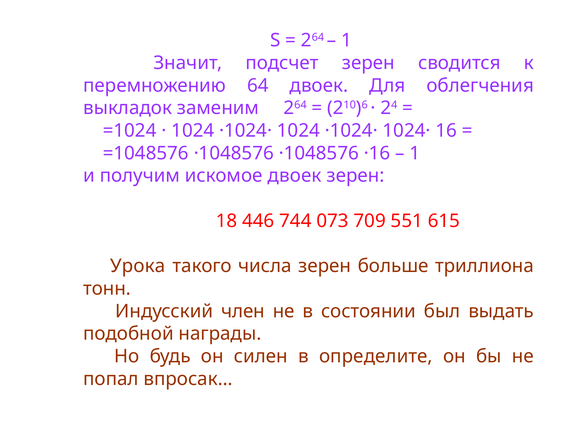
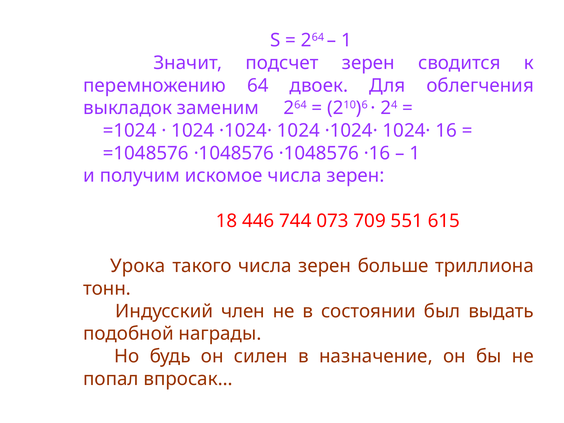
искомое двоек: двоек -> числа
определите: определите -> назначение
